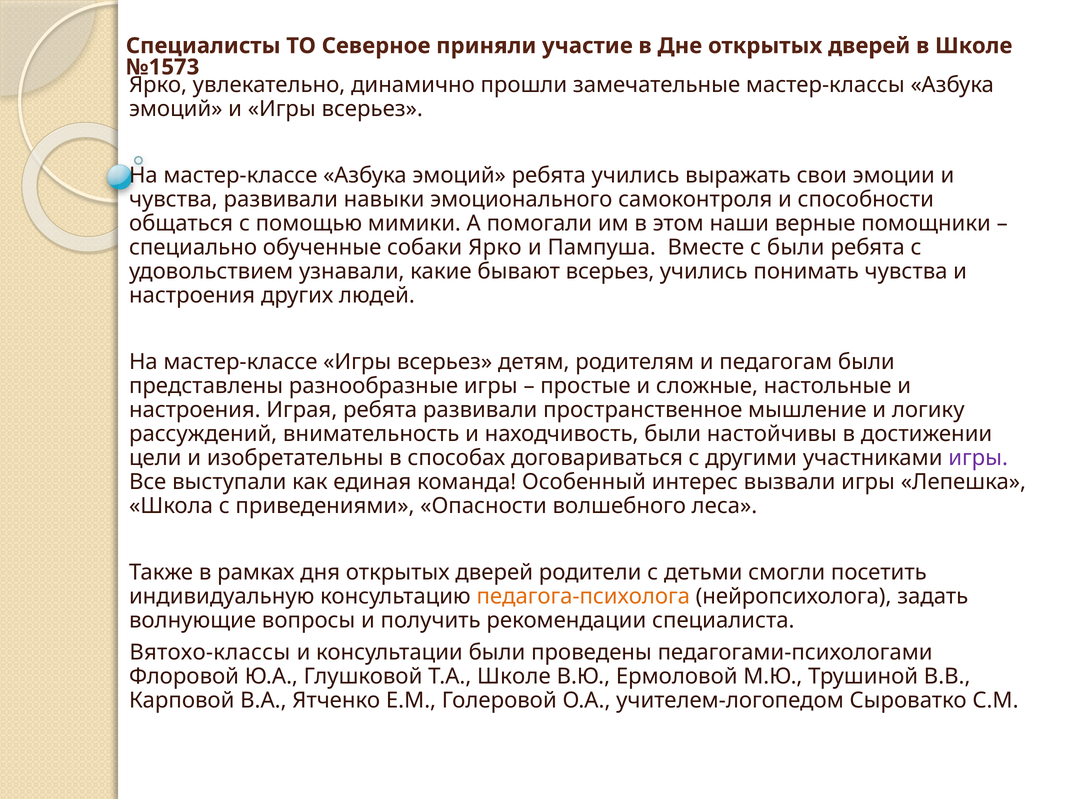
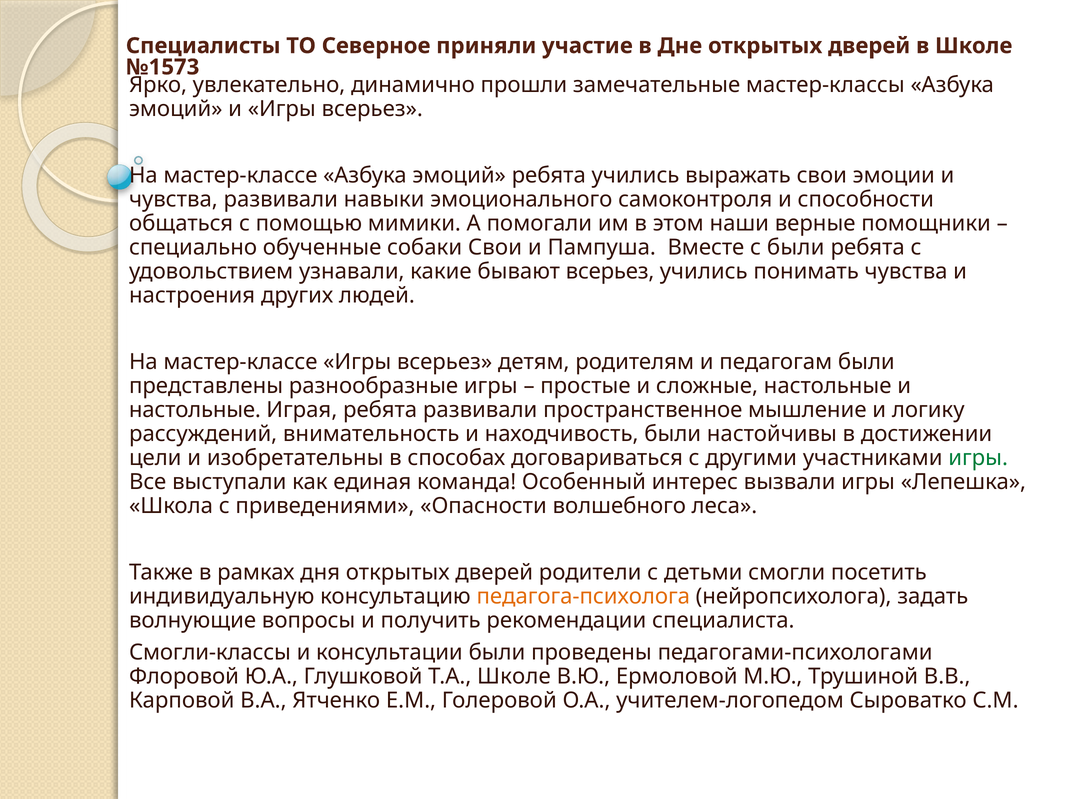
собаки Ярко: Ярко -> Свои
настроения at (195, 410): настроения -> настольные
игры at (978, 458) colour: purple -> green
Вятохо-классы: Вятохо-классы -> Смогли-классы
